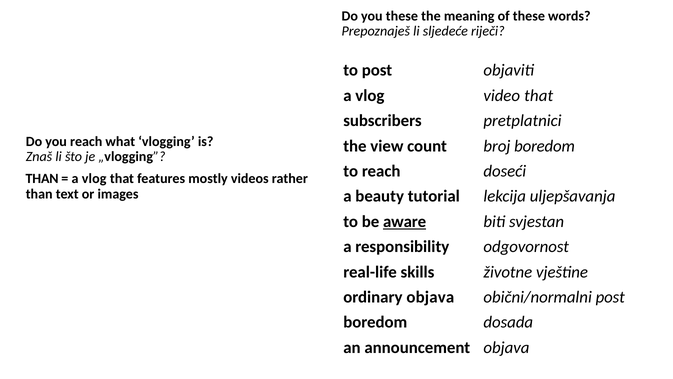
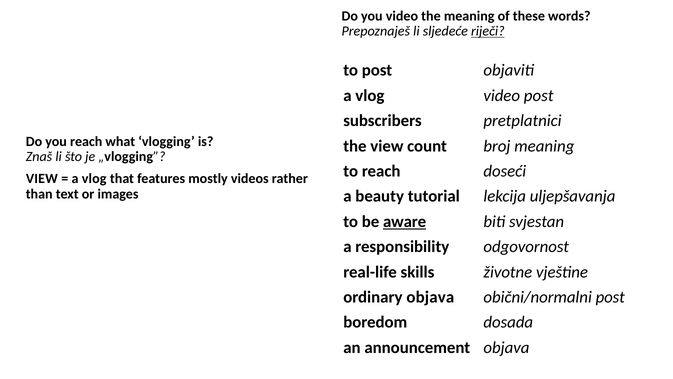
you these: these -> video
riječi underline: none -> present
video that: that -> post
broj boredom: boredom -> meaning
THAN at (42, 179): THAN -> VIEW
